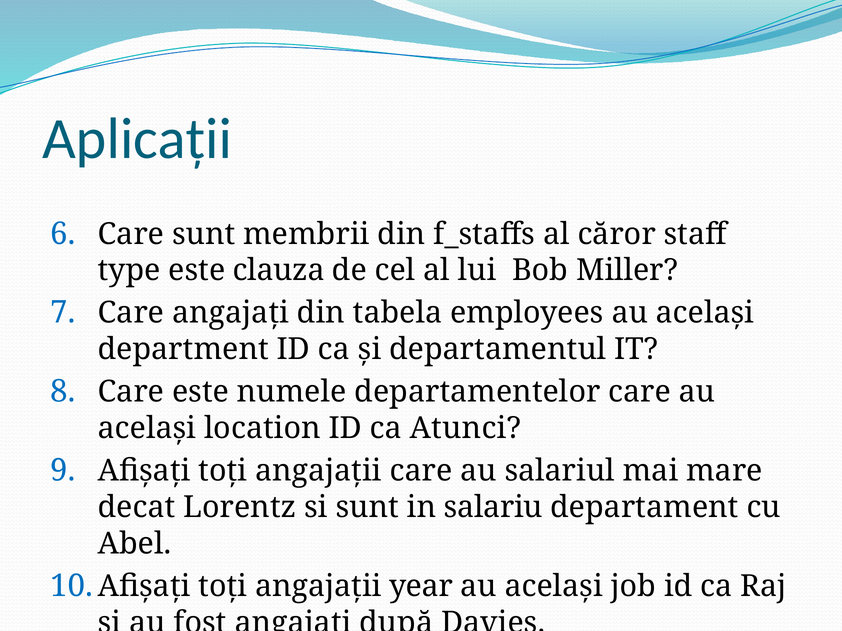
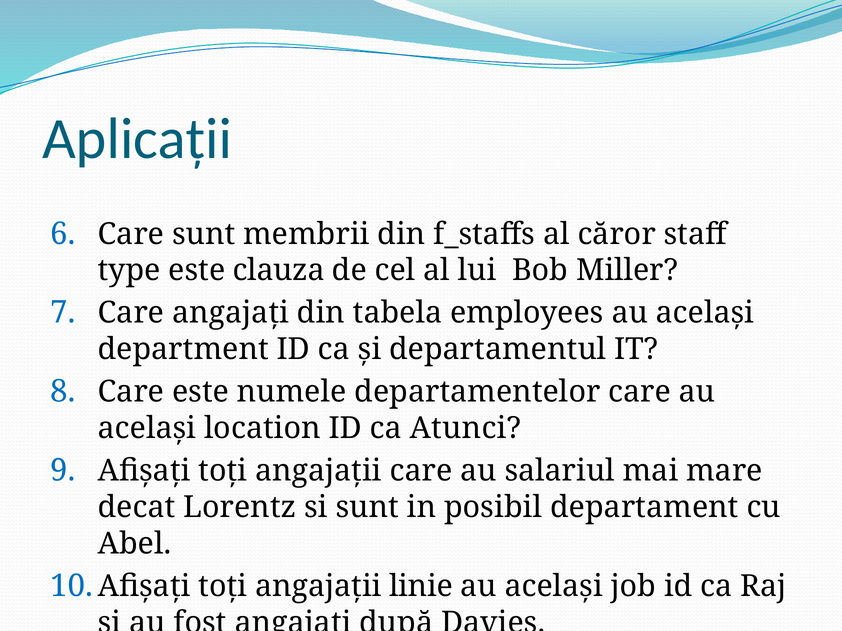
salariu: salariu -> posibil
year: year -> linie
